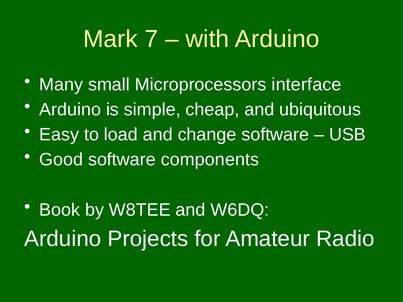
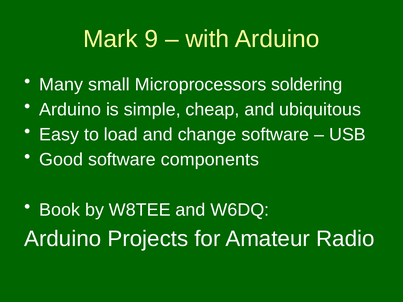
7: 7 -> 9
interface: interface -> soldering
